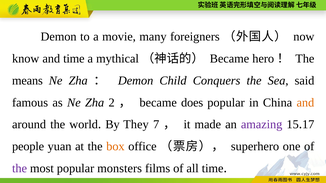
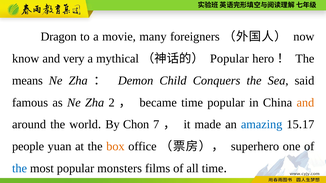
Demon at (59, 37): Demon -> Dragon
and time: time -> very
Became at (229, 59): Became -> Popular
became does: does -> time
They: They -> Chon
amazing colour: purple -> blue
the at (20, 169) colour: purple -> blue
